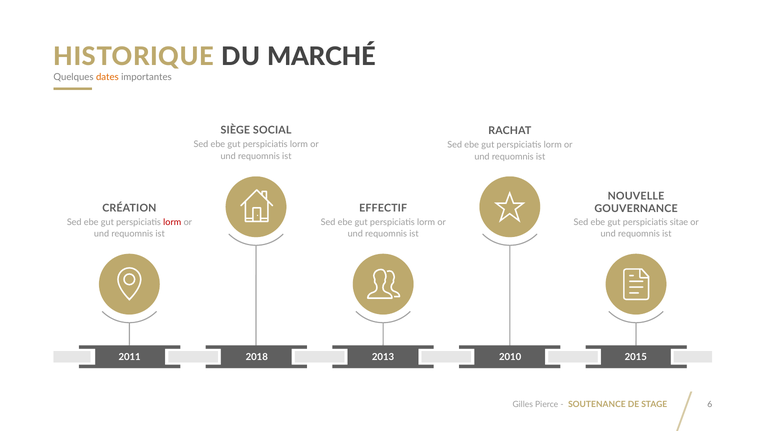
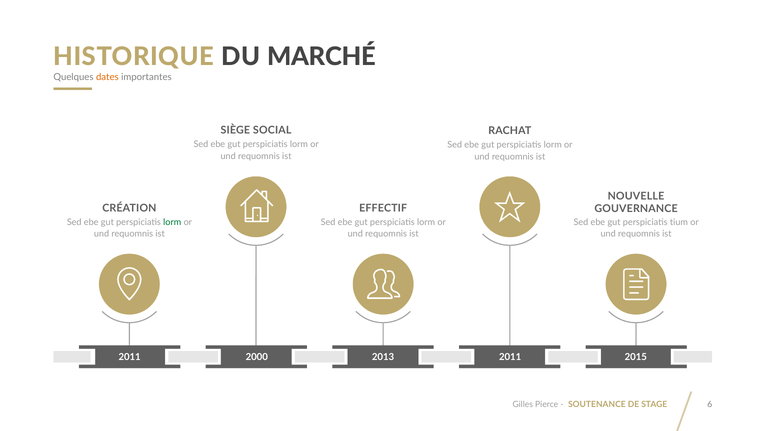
lorm at (172, 222) colour: red -> green
sitae: sitae -> tium
2018: 2018 -> 2000
2013 2010: 2010 -> 2011
